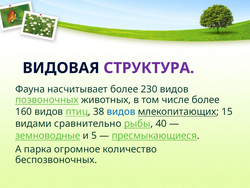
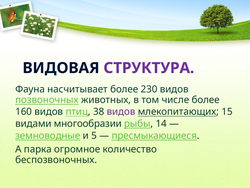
видов at (121, 111) colour: blue -> purple
сравнительно: сравнительно -> многообразии
40: 40 -> 14
